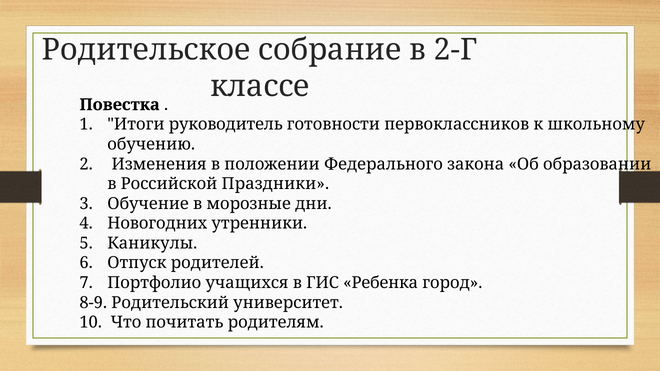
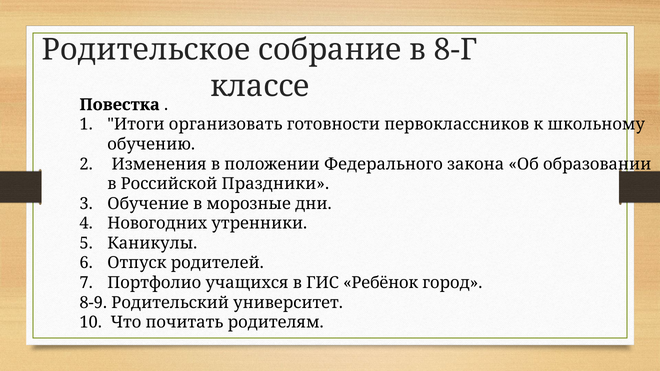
2-Г: 2-Г -> 8-Г
руководитель: руководитель -> организовать
Ребенка: Ребенка -> Ребёнок
